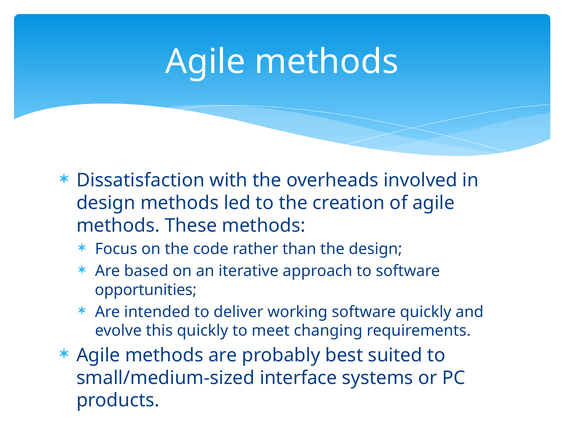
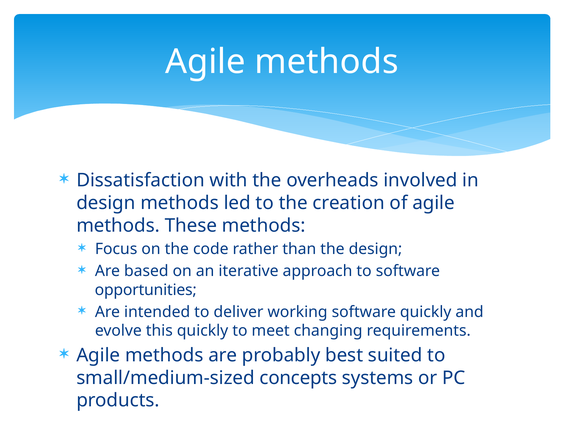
interface: interface -> concepts
